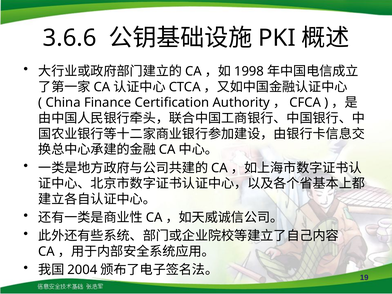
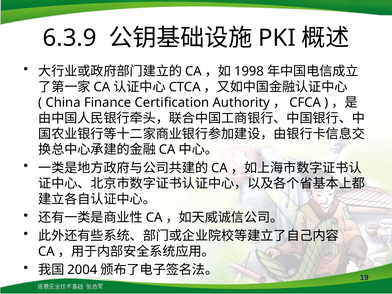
3.6.6: 3.6.6 -> 6.3.9
